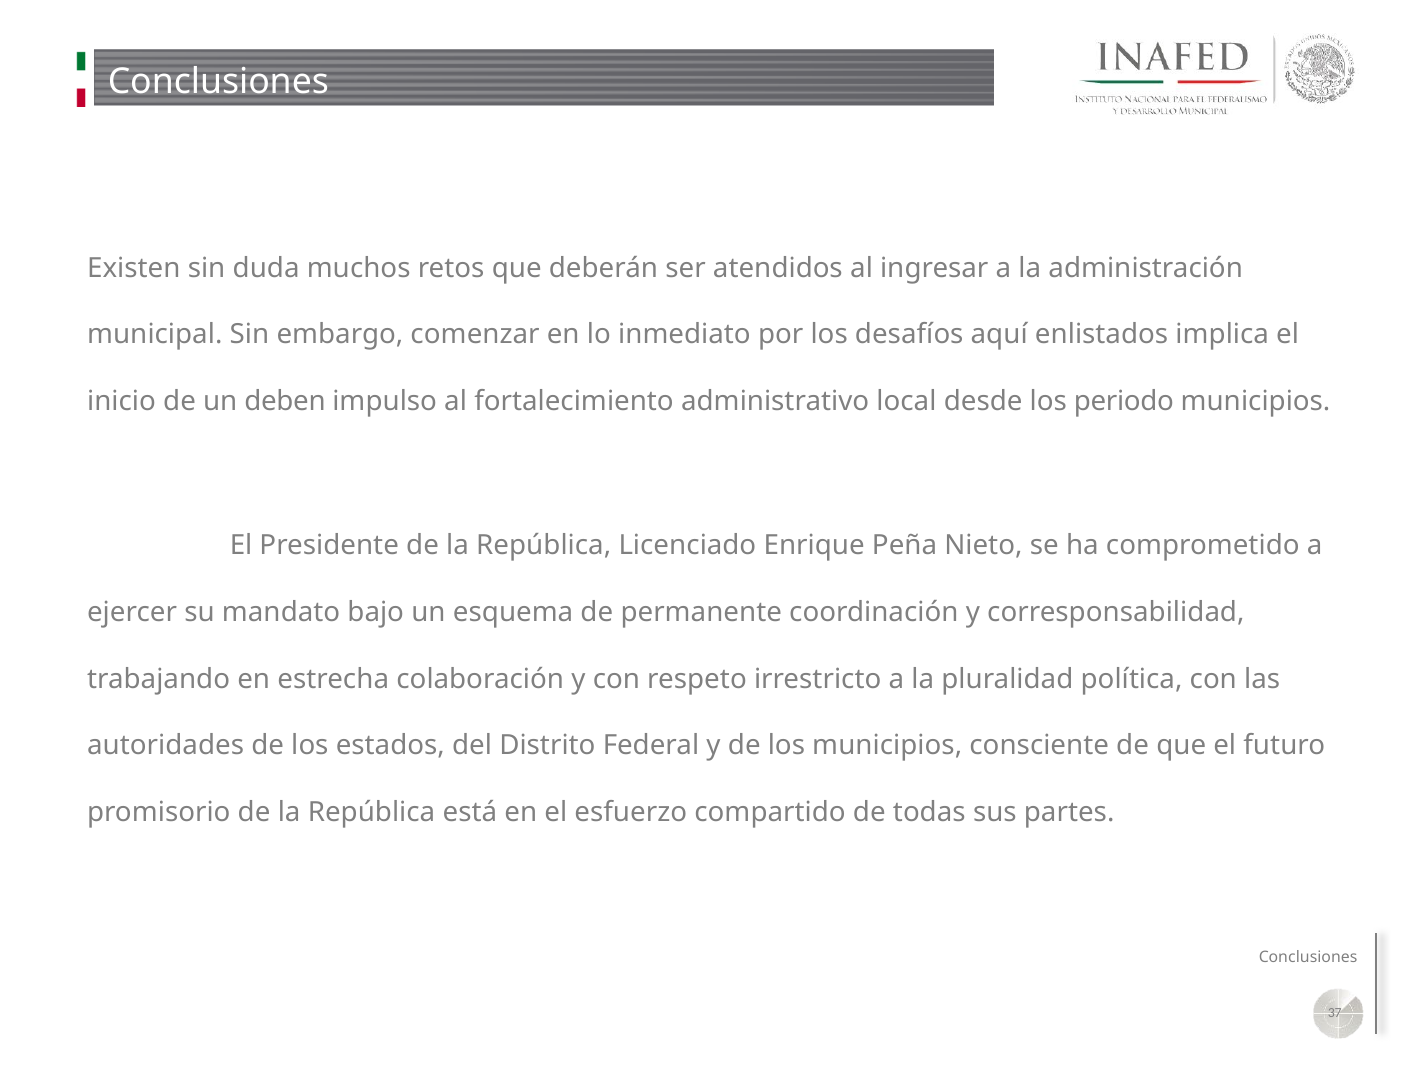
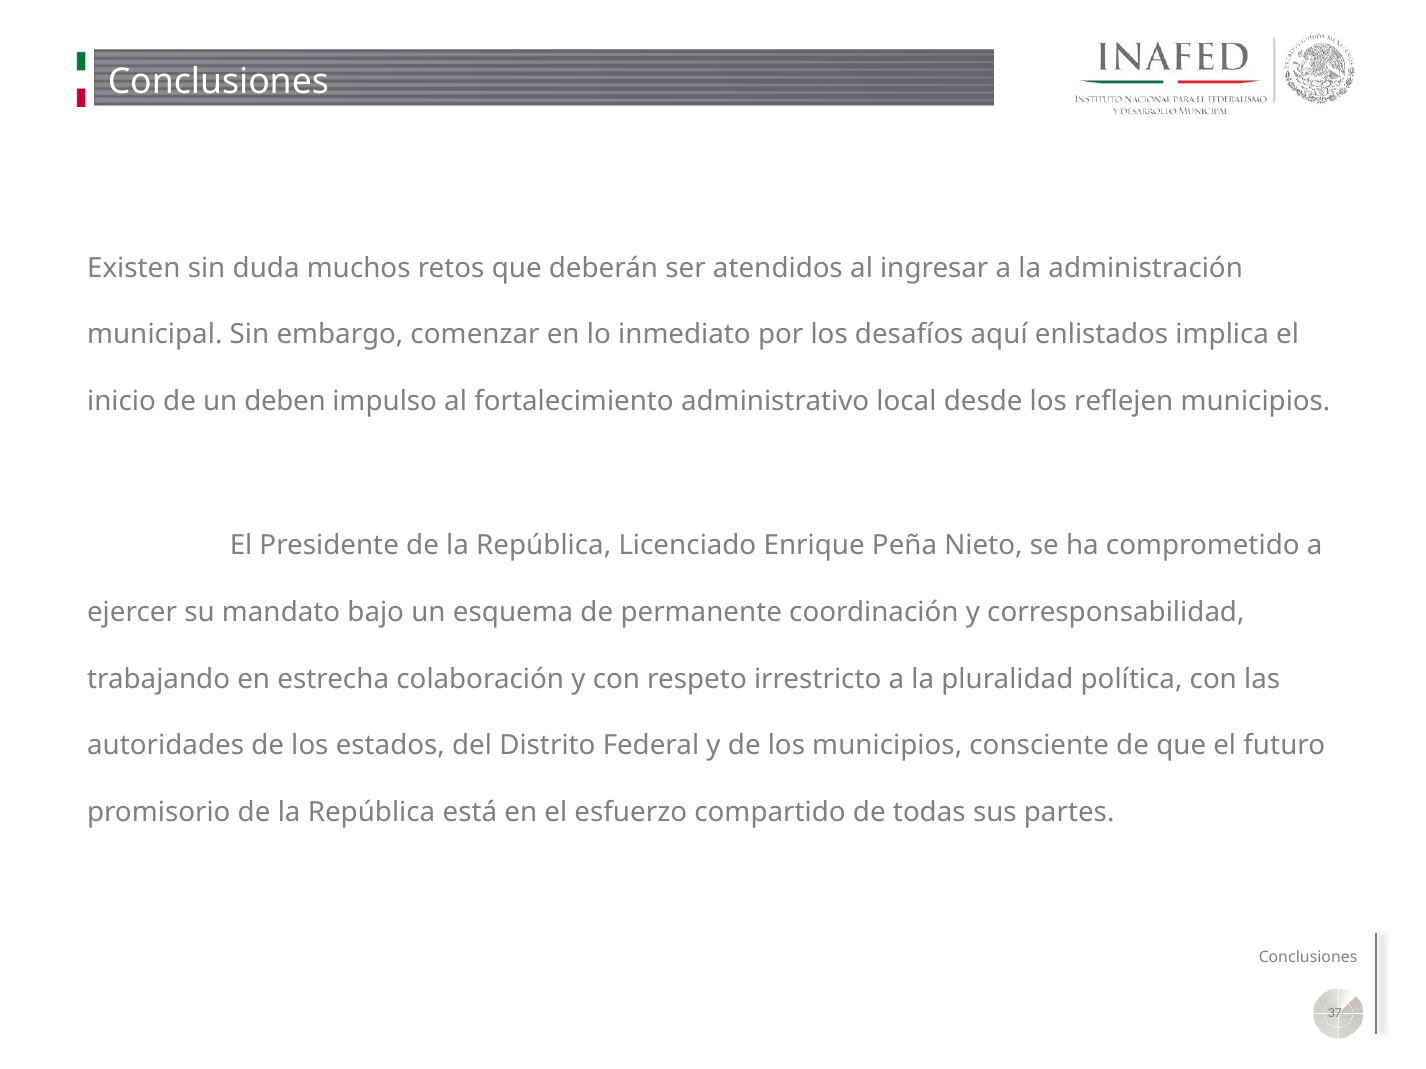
periodo: periodo -> reflejen
